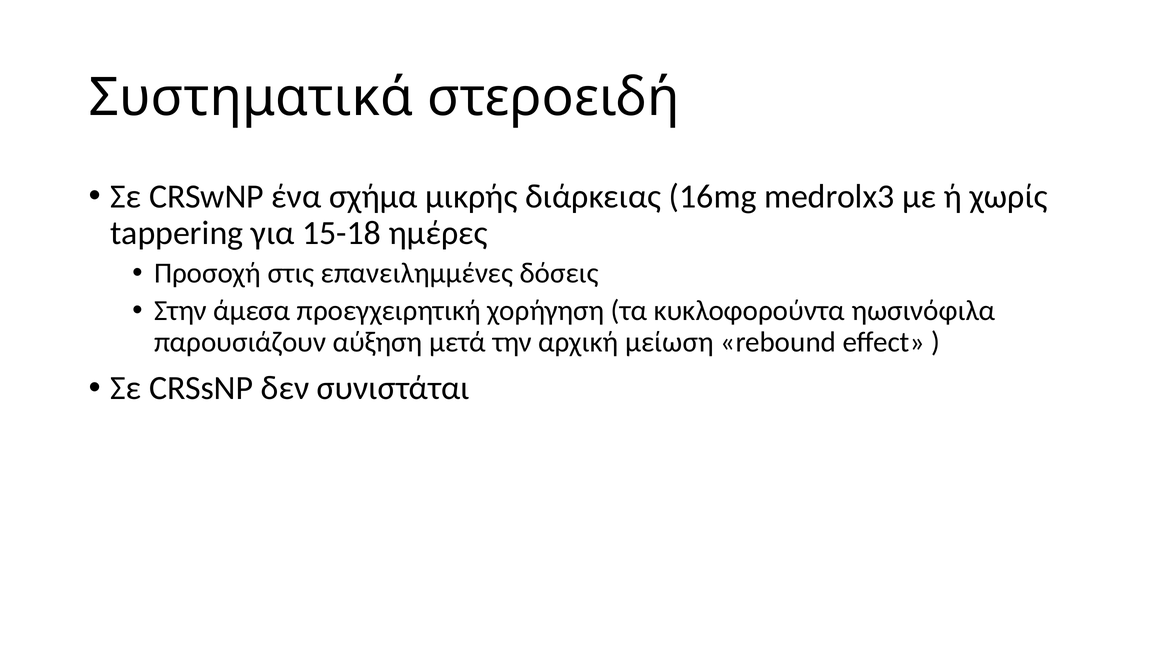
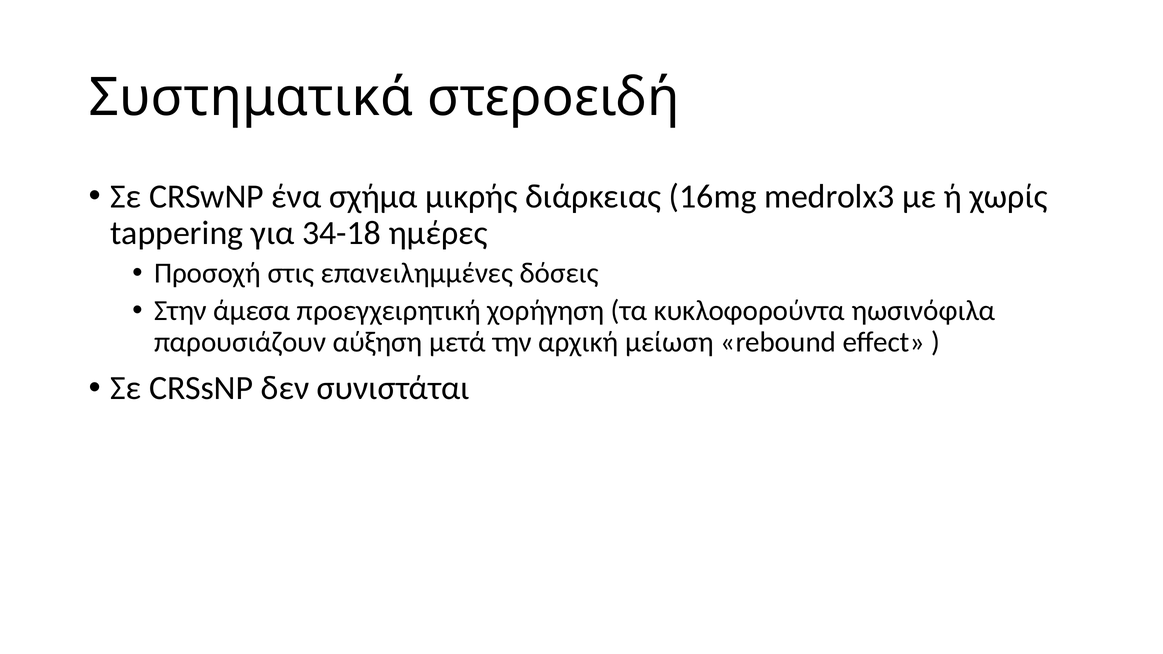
15-18: 15-18 -> 34-18
